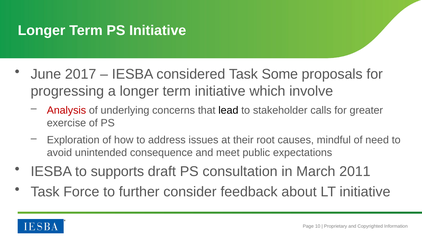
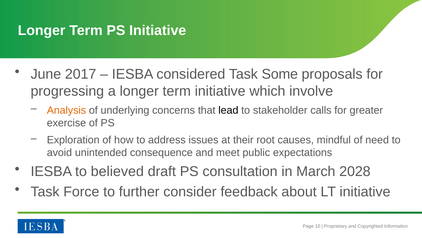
Analysis colour: red -> orange
supports: supports -> believed
2011: 2011 -> 2028
